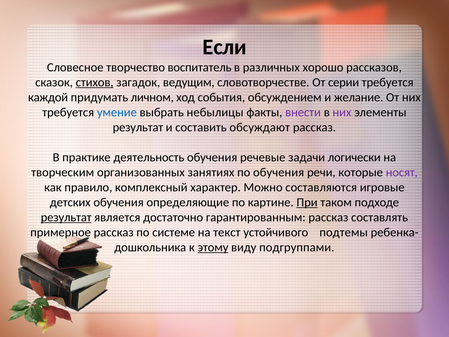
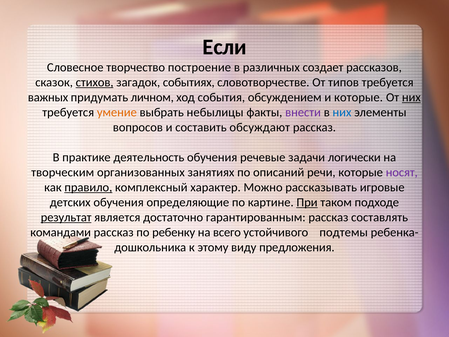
воспитатель: воспитатель -> построение
хорошо: хорошо -> создает
ведущим: ведущим -> событиях
серии: серии -> типов
каждой: каждой -> важных
и желание: желание -> которые
них at (411, 97) underline: none -> present
умение colour: blue -> orange
них at (342, 112) colour: purple -> blue
результат at (138, 127): результат -> вопросов
по обучения: обучения -> описаний
правило underline: none -> present
составляются: составляются -> рассказывать
примерное: примерное -> командами
системе: системе -> ребенку
текст: текст -> всего
этому underline: present -> none
подгруппами: подгруппами -> предложения
